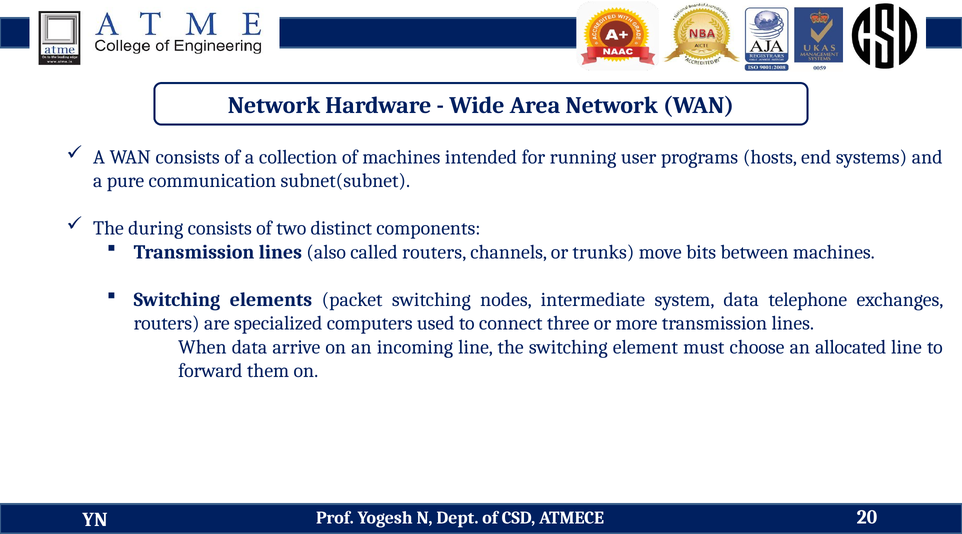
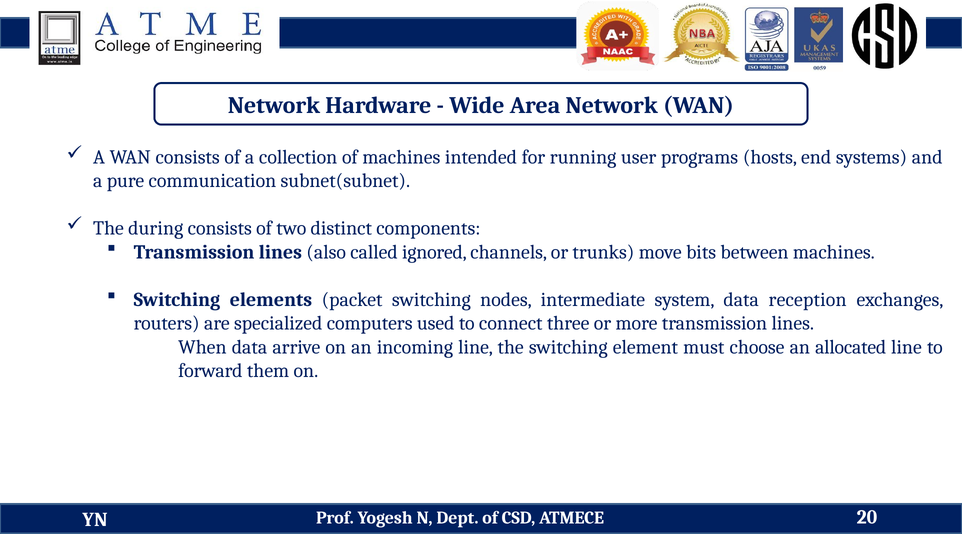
called routers: routers -> ignored
telephone: telephone -> reception
